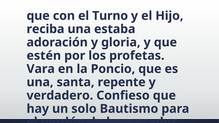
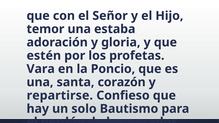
Turno: Turno -> Señor
reciba: reciba -> temor
repente: repente -> corazón
verdadero: verdadero -> repartirse
